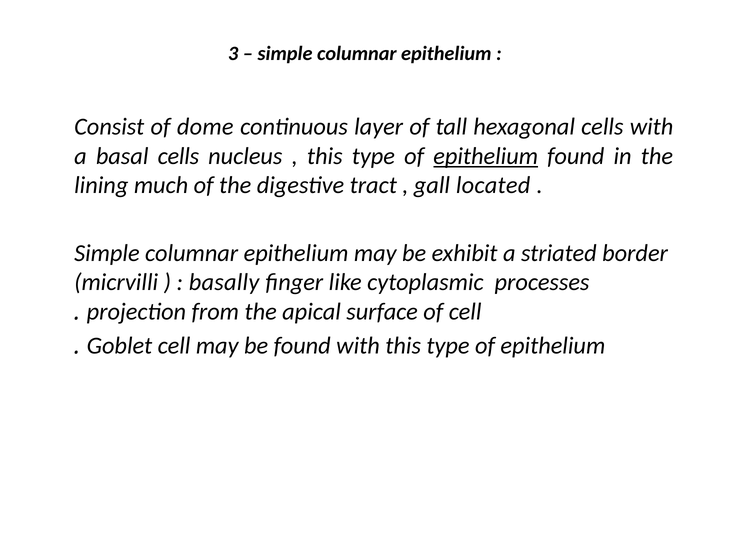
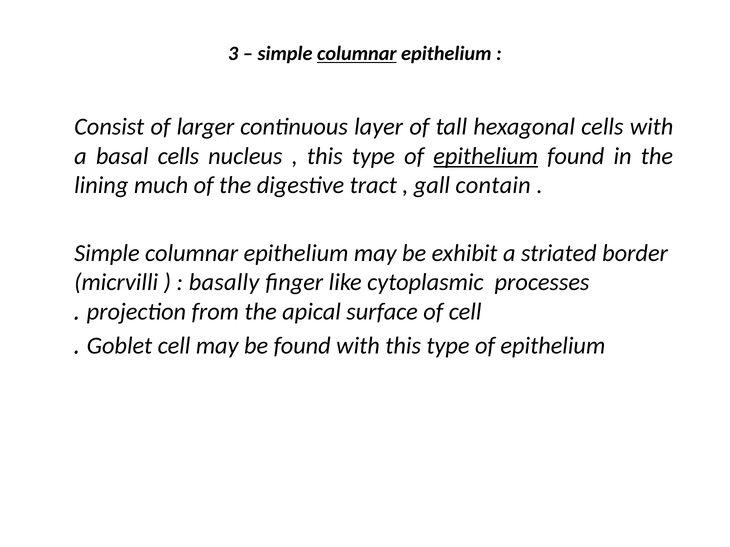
columnar at (357, 54) underline: none -> present
dome: dome -> larger
located: located -> contain
